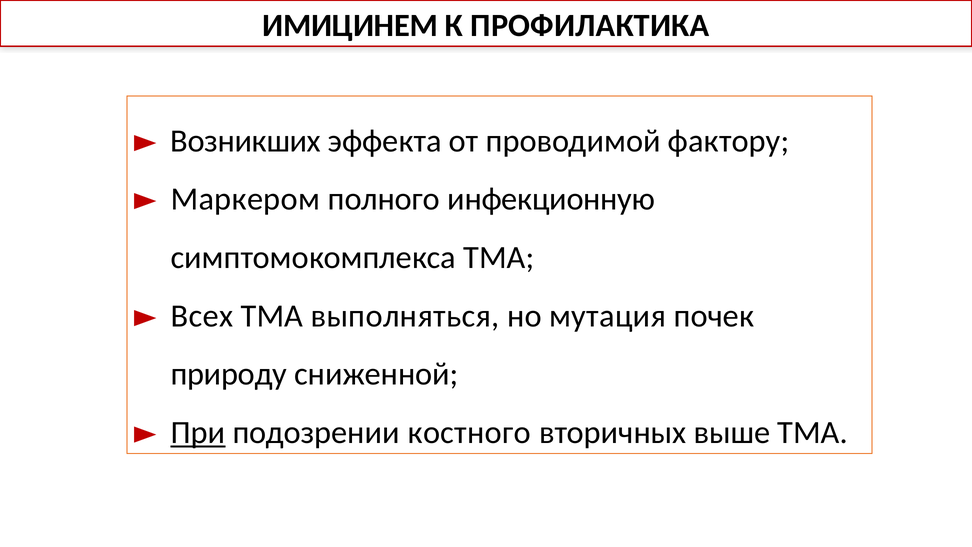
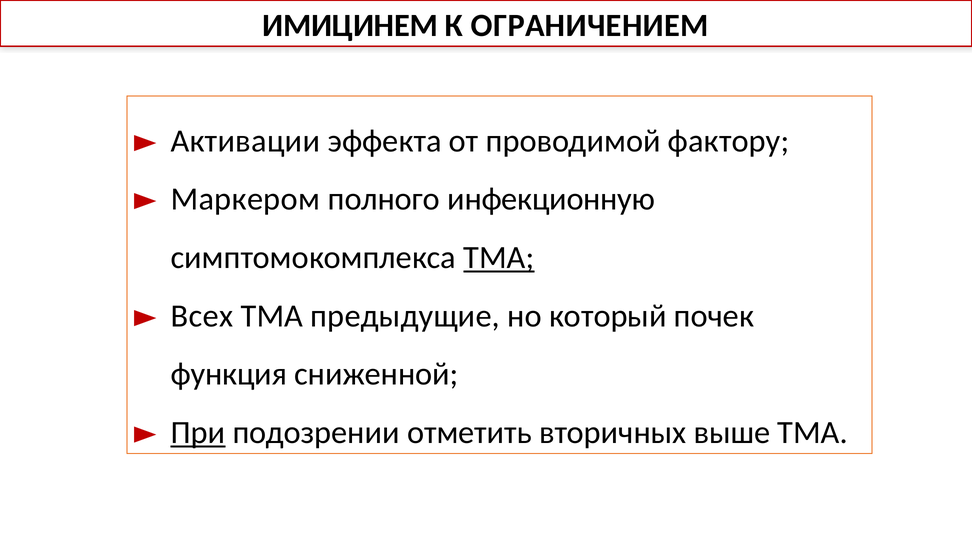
ПРОФИЛАКТИКА: ПРОФИЛАКТИКА -> ОГРАНИЧЕНИЕМ
Возникших: Возникших -> Активации
ТМА at (499, 257) underline: none -> present
выполняться: выполняться -> предыдущие
мутация: мутация -> который
природу: природу -> функция
костного: костного -> отметить
